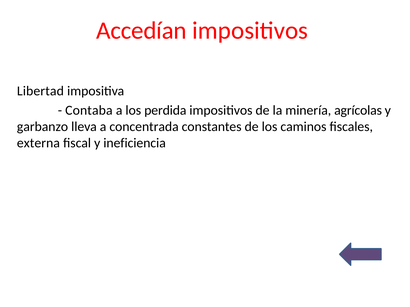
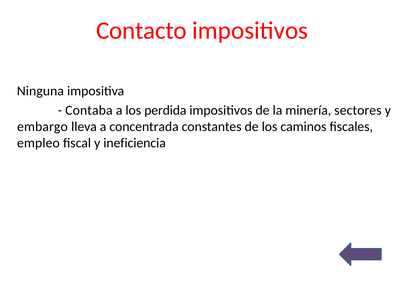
Accedían: Accedían -> Contacto
Libertad: Libertad -> Ninguna
agrícolas: agrícolas -> sectores
garbanzo: garbanzo -> embargo
externa: externa -> empleo
